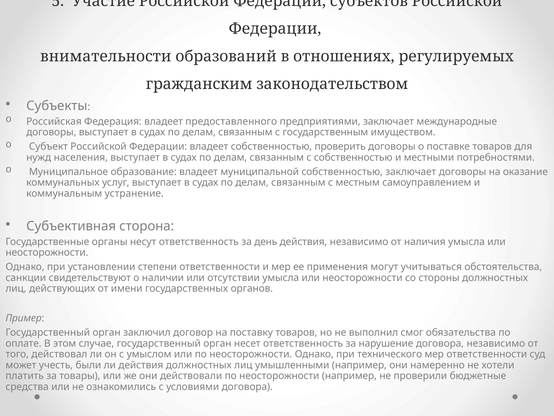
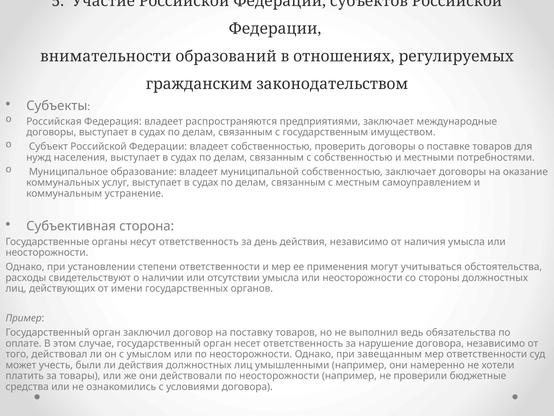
предоставленного: предоставленного -> распространяются
санкции: санкции -> расходы
смог: смог -> ведь
технического: технического -> завещанным
